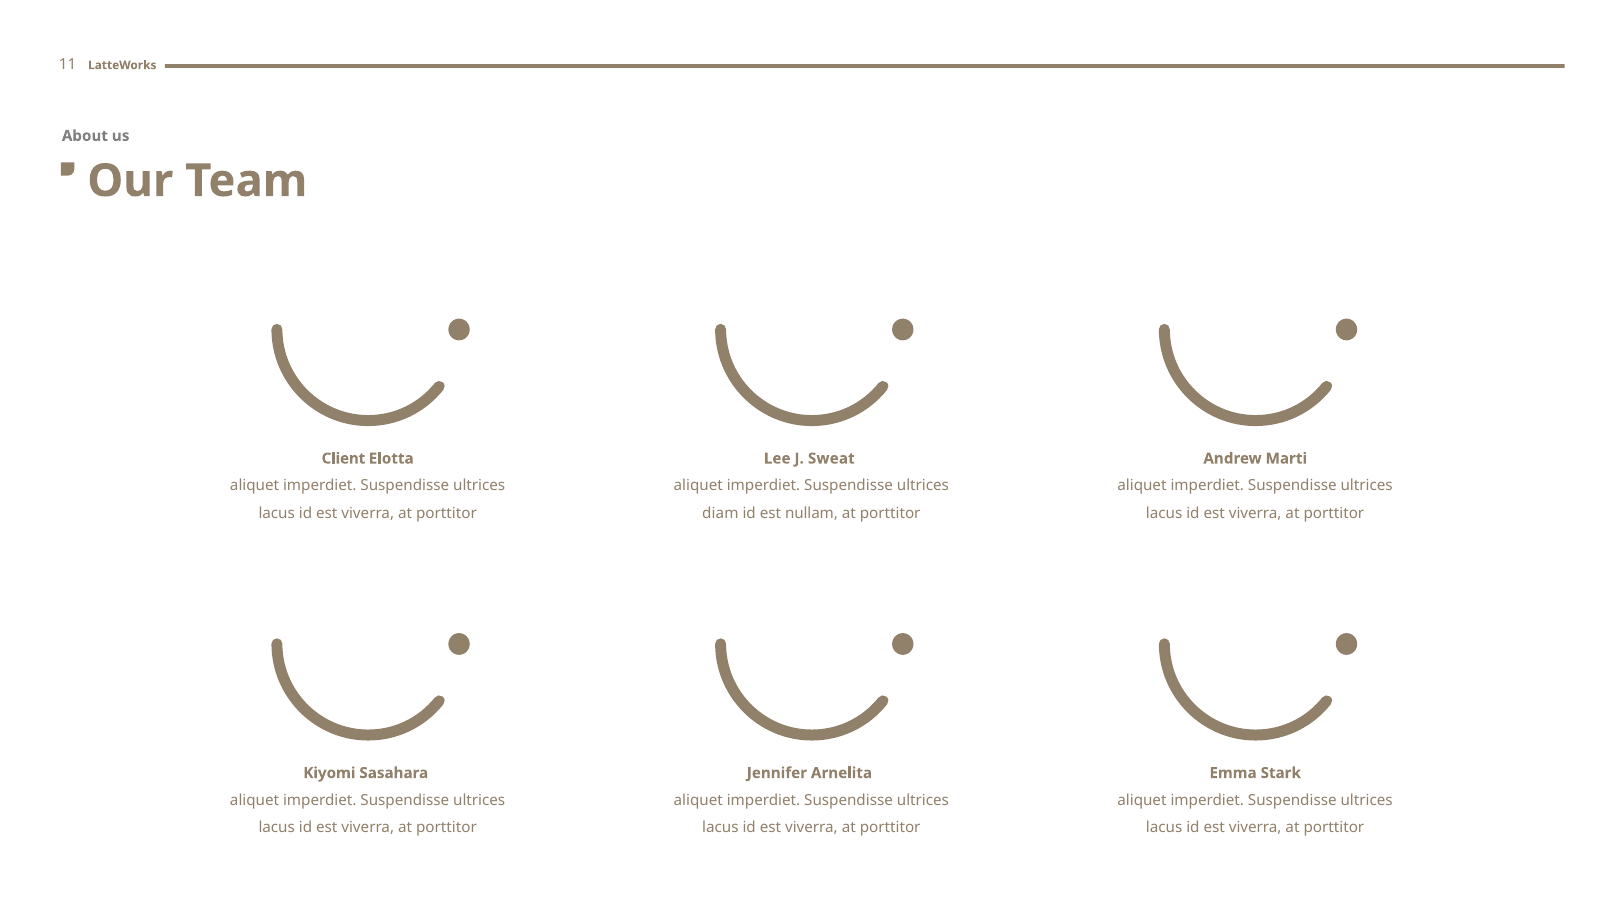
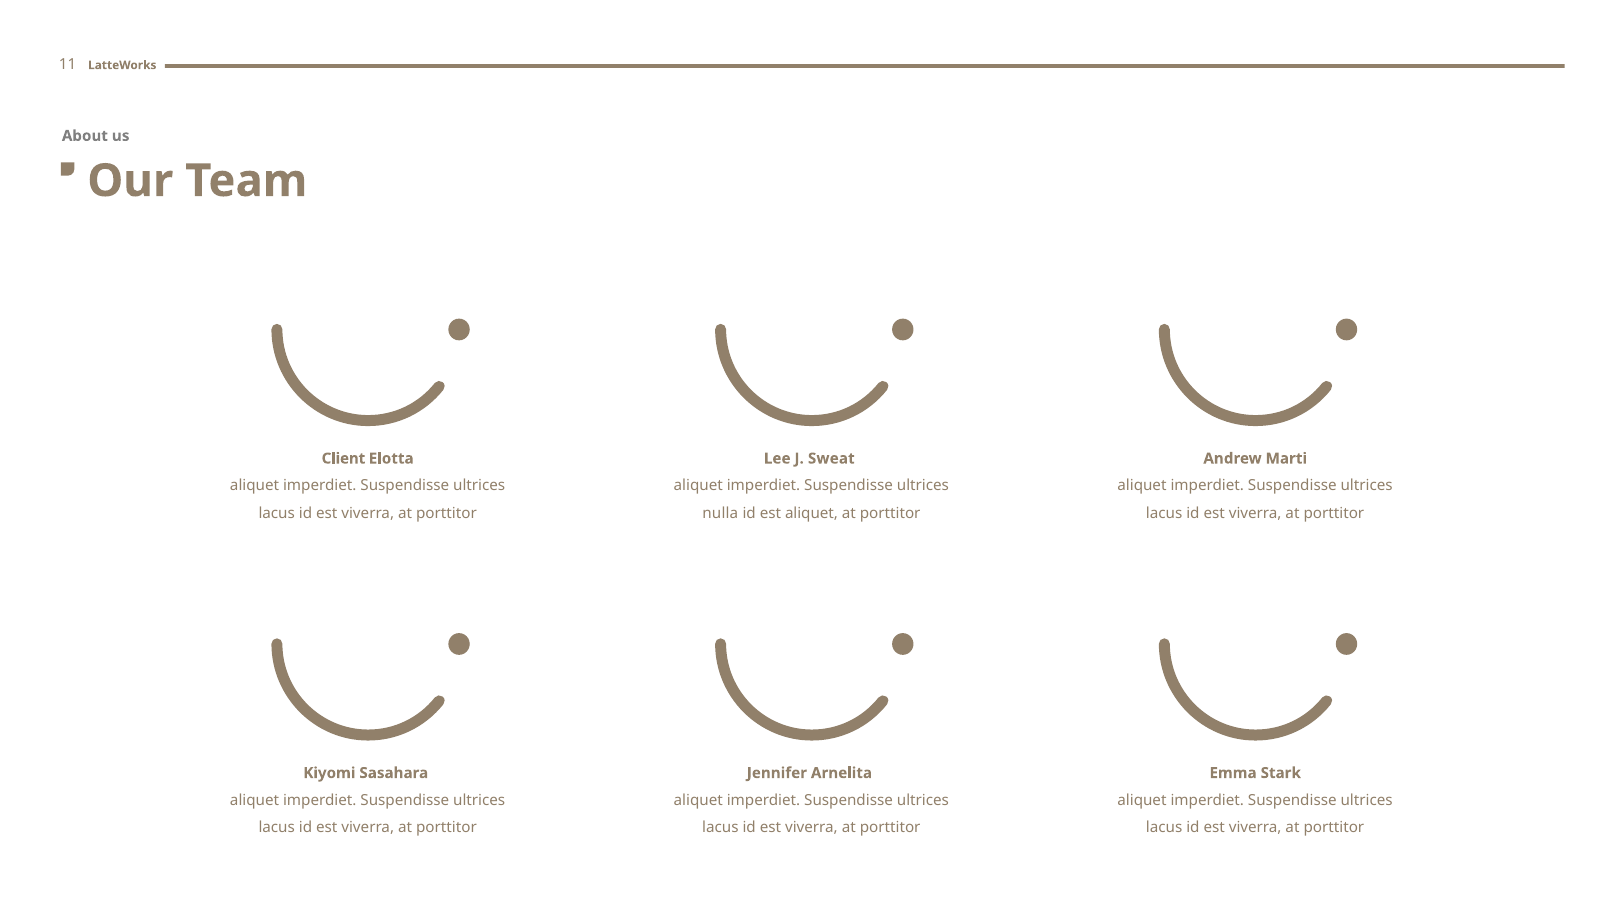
diam: diam -> nulla
est nullam: nullam -> aliquet
